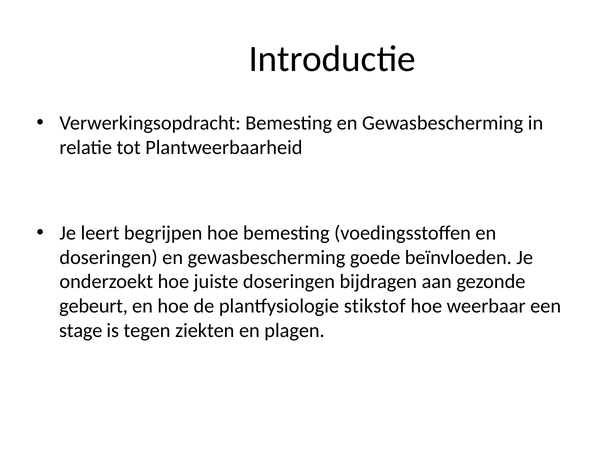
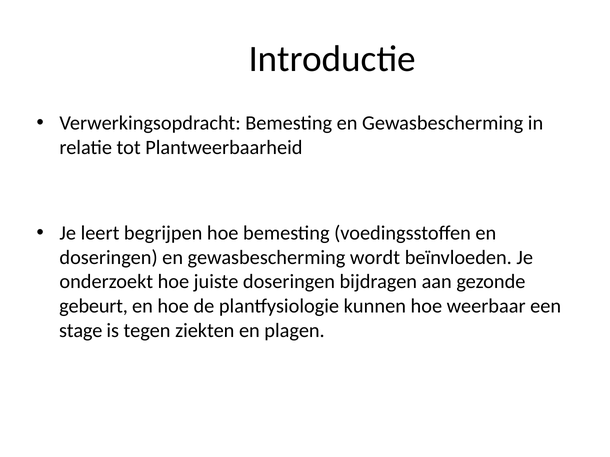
goede: goede -> wordt
stikstof: stikstof -> kunnen
